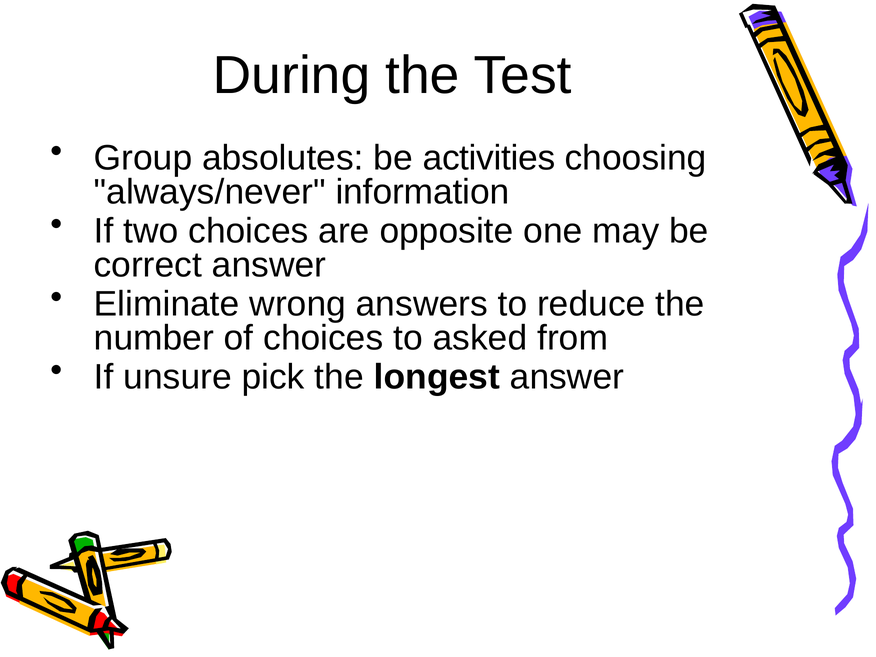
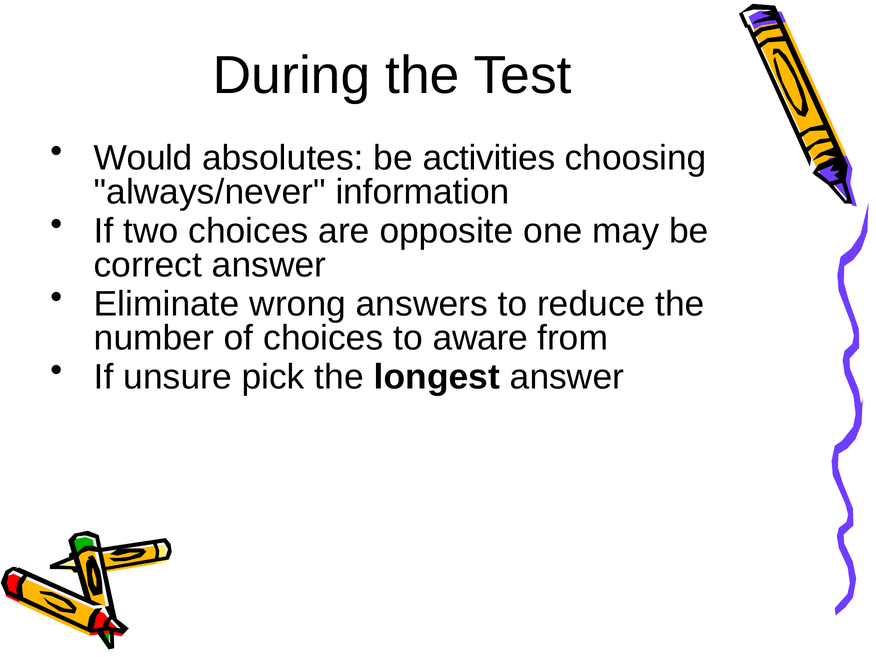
Group: Group -> Would
asked: asked -> aware
